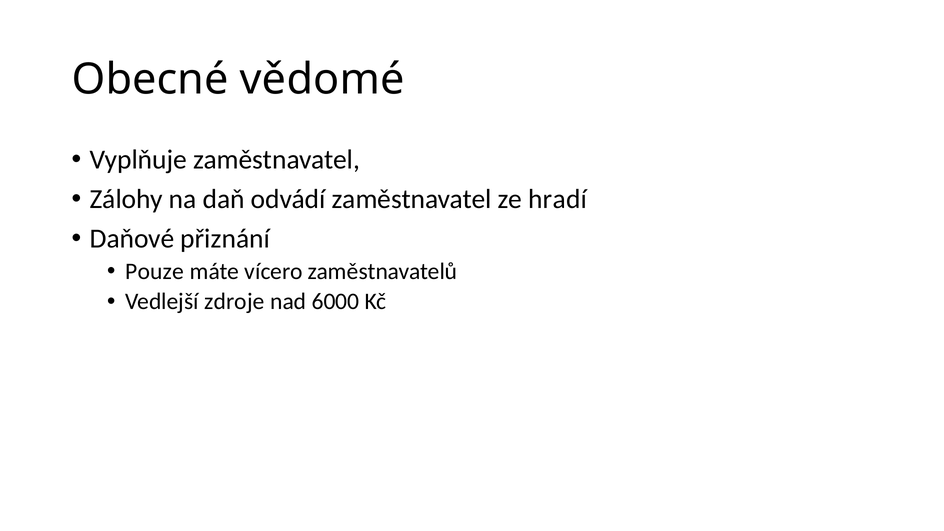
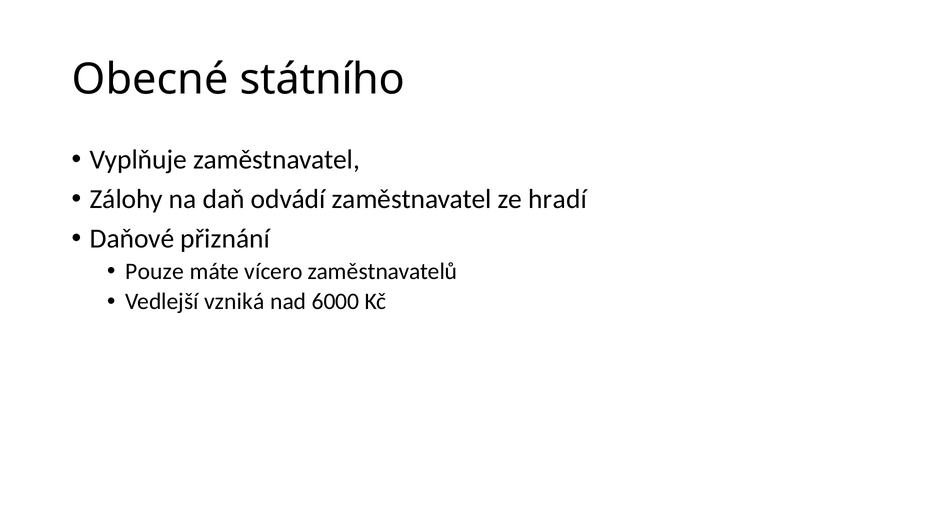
vědomé: vědomé -> státního
zdroje: zdroje -> vzniká
